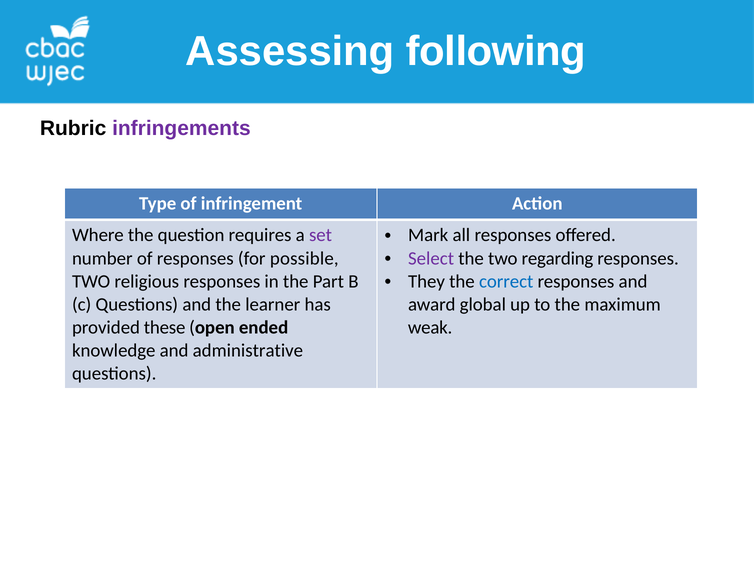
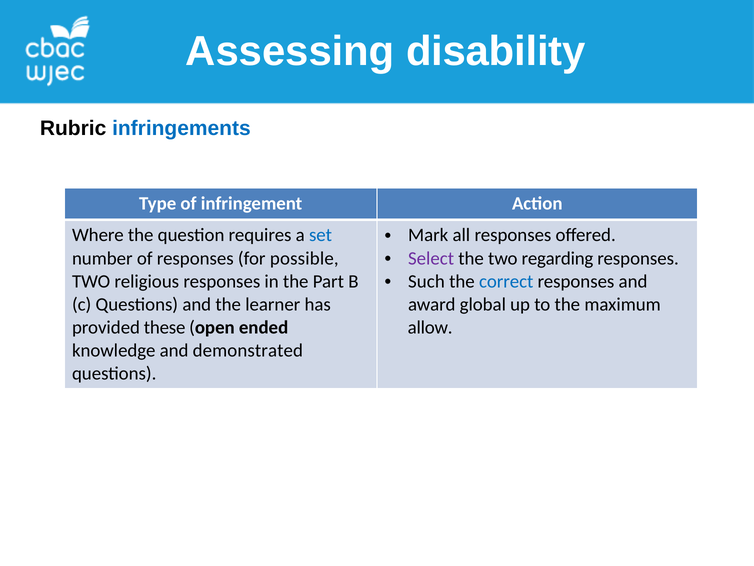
following: following -> disability
infringements colour: purple -> blue
set colour: purple -> blue
They: They -> Such
weak: weak -> allow
administrative: administrative -> demonstrated
